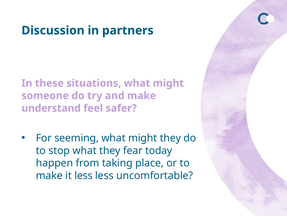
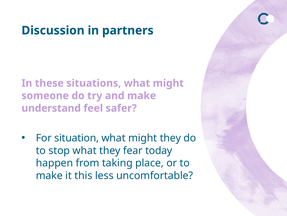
seeming: seeming -> situation
it less: less -> this
